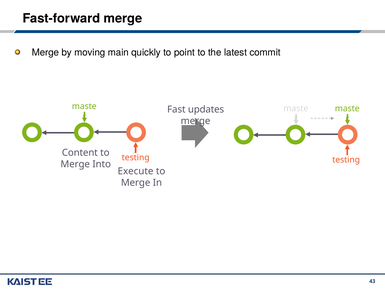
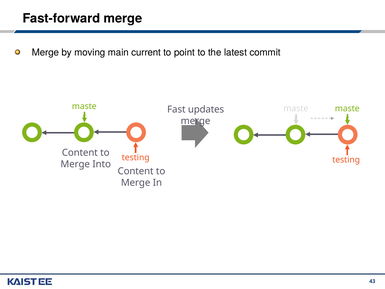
quickly: quickly -> current
Execute at (136, 171): Execute -> Content
